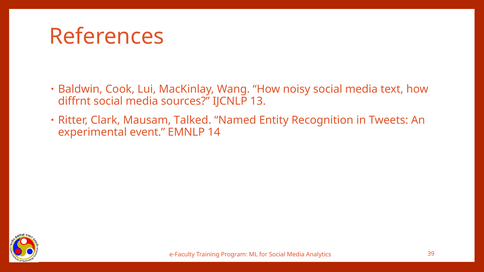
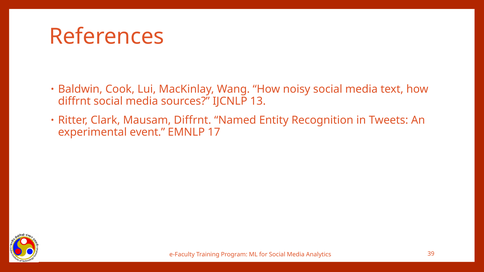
Mausam Talked: Talked -> Diffrnt
14: 14 -> 17
